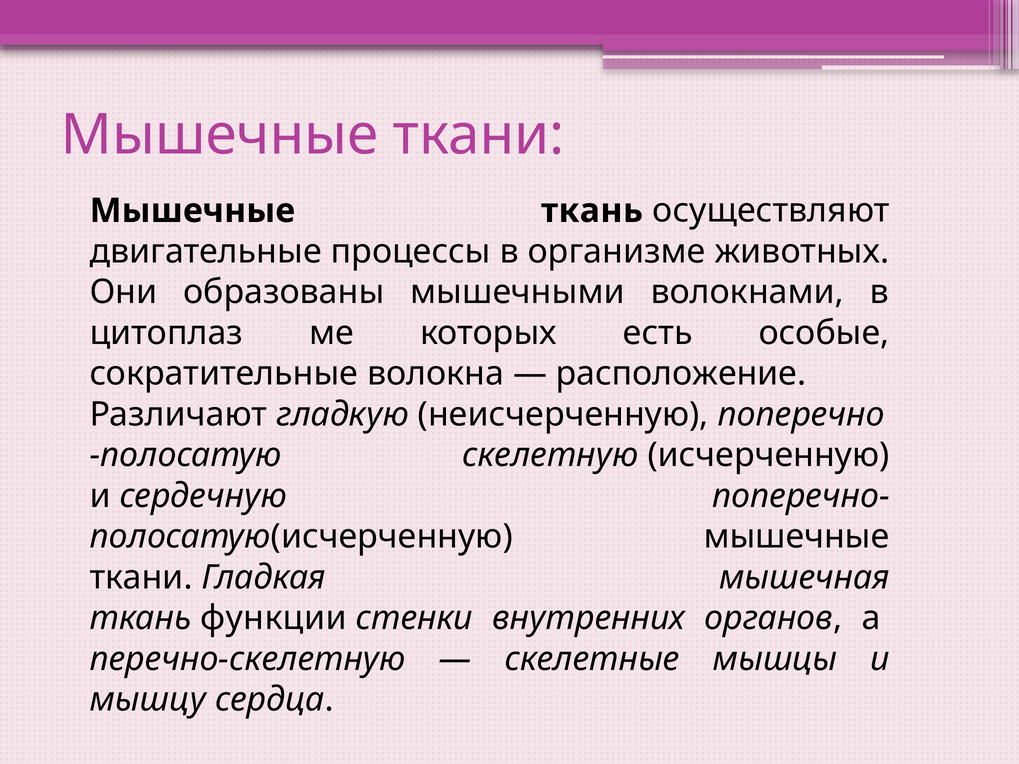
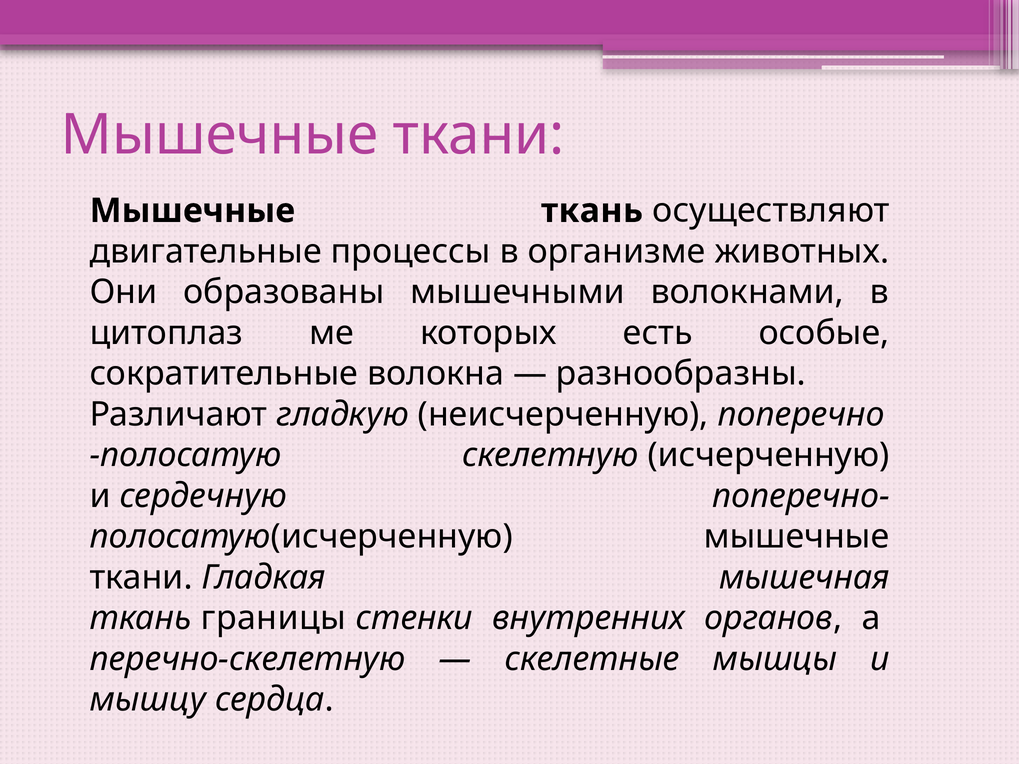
расположение: расположение -> разнообразны
функции: функции -> границы
